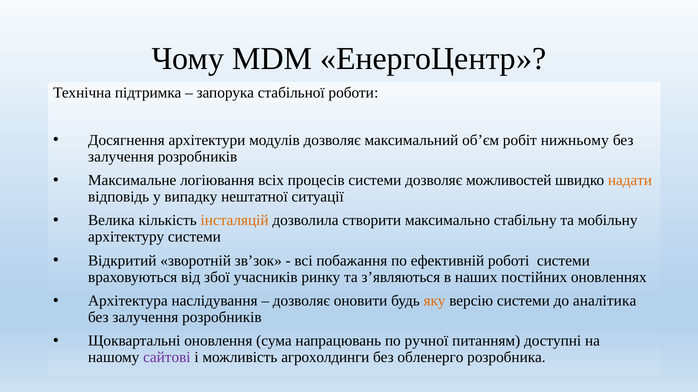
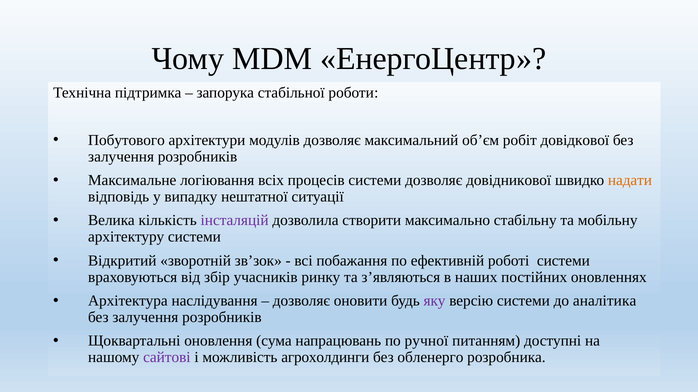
Досягнення: Досягнення -> Побутового
нижньому: нижньому -> довідкової
можливостей: можливостей -> довідникової
інсталяцій colour: orange -> purple
збої: збої -> збір
яку colour: orange -> purple
